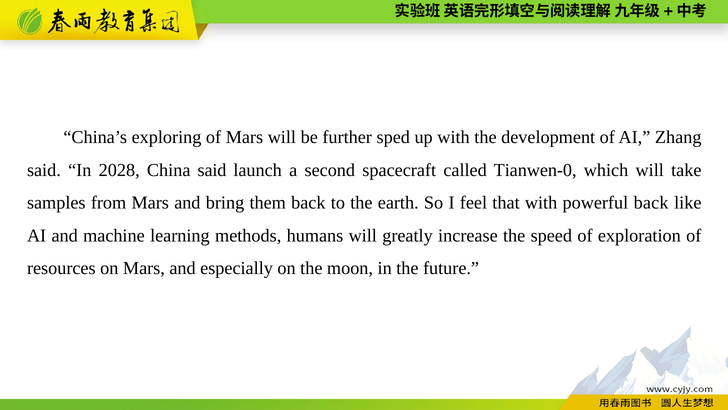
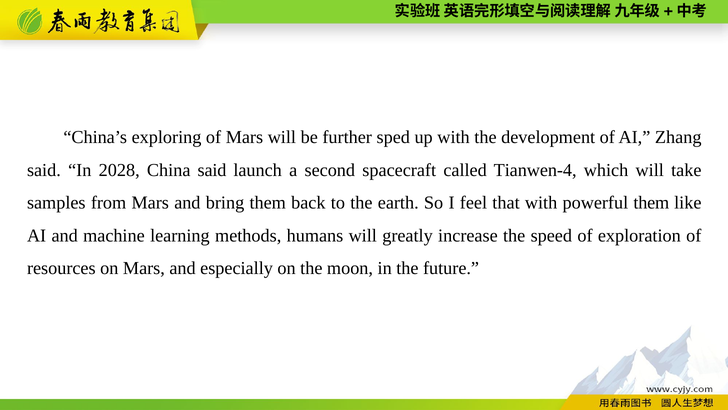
Tianwen-0: Tianwen-0 -> Tianwen-4
powerful back: back -> them
